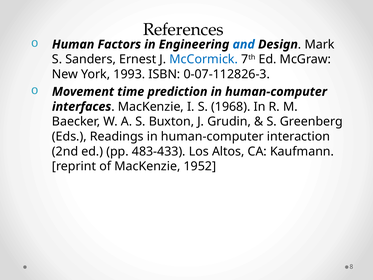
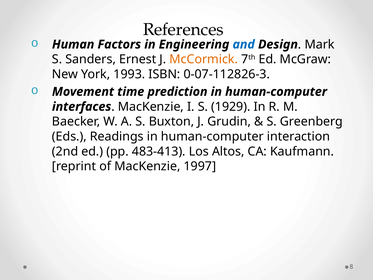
McCormick colour: blue -> orange
1968: 1968 -> 1929
483-433: 483-433 -> 483-413
1952: 1952 -> 1997
